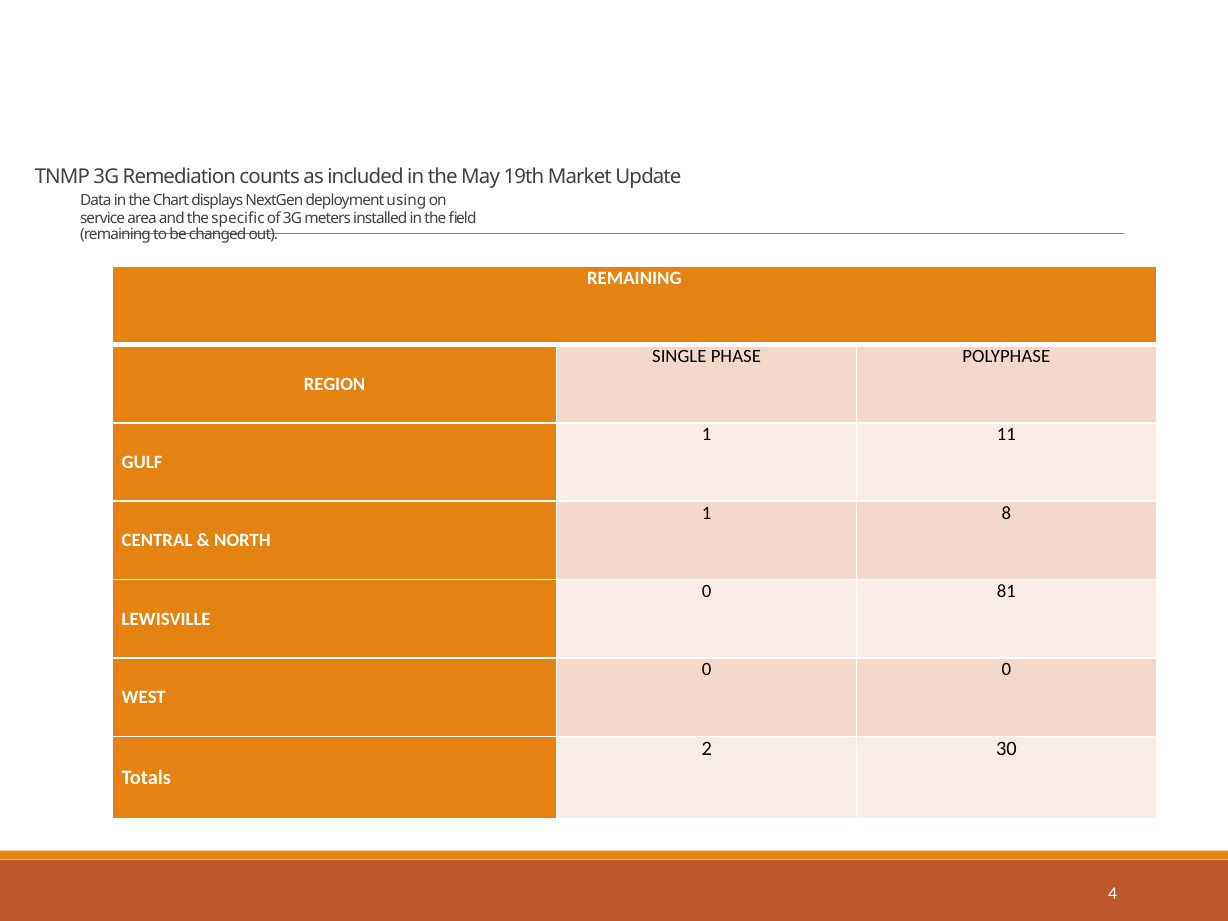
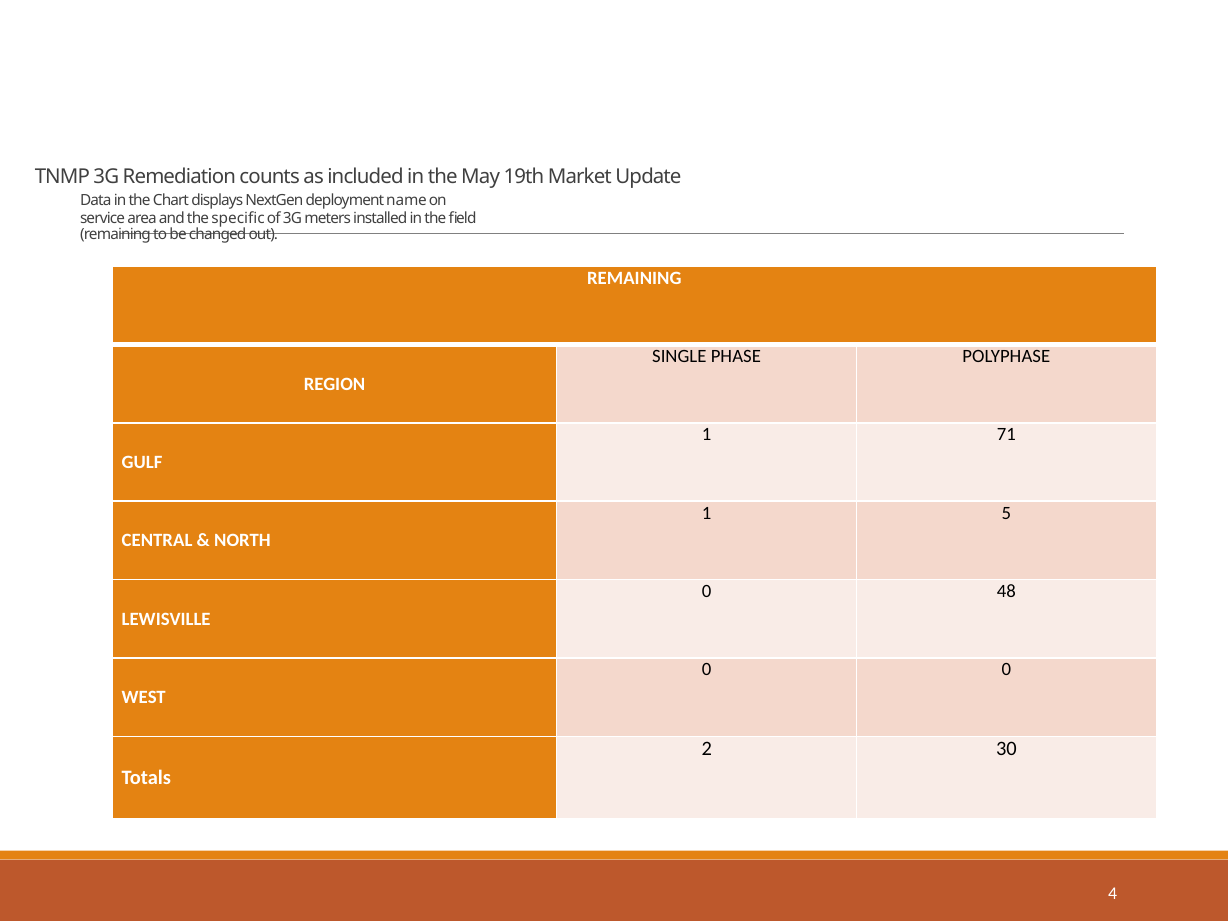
using: using -> name
11: 11 -> 71
8: 8 -> 5
81: 81 -> 48
